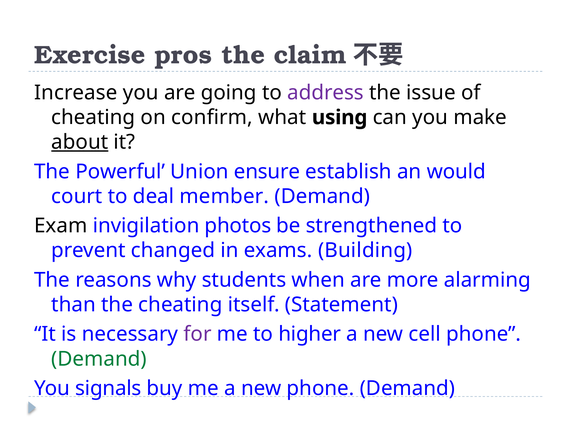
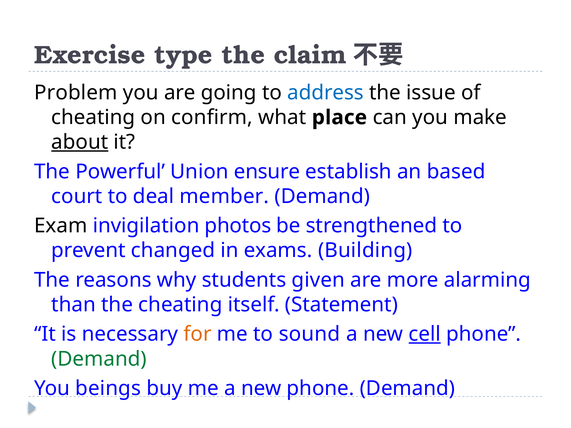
pros: pros -> type
Increase: Increase -> Problem
address colour: purple -> blue
using: using -> place
would: would -> based
when: when -> given
for colour: purple -> orange
higher: higher -> sound
cell underline: none -> present
signals: signals -> beings
